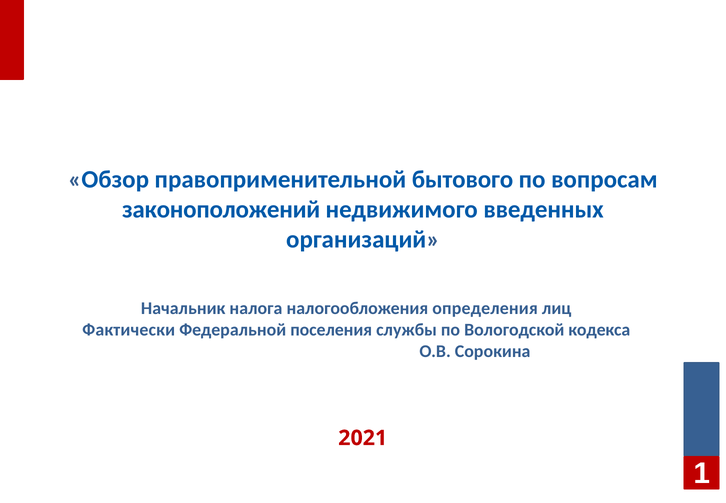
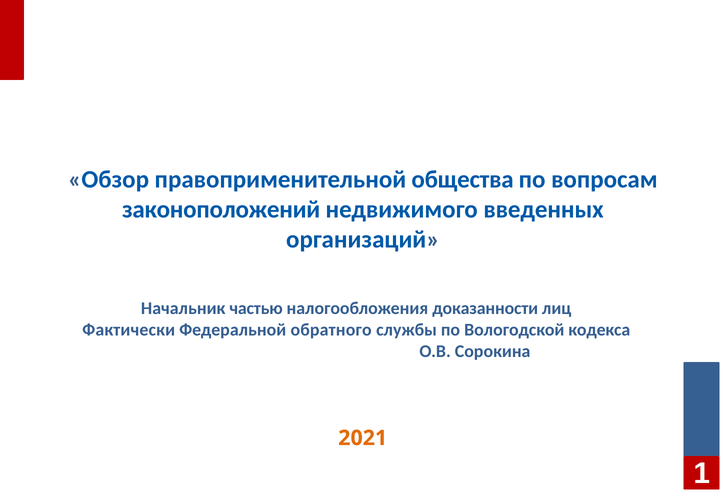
бытового: бытового -> общества
налога: налога -> частью
определения: определения -> доказанности
поселения: поселения -> обратного
2021 colour: red -> orange
